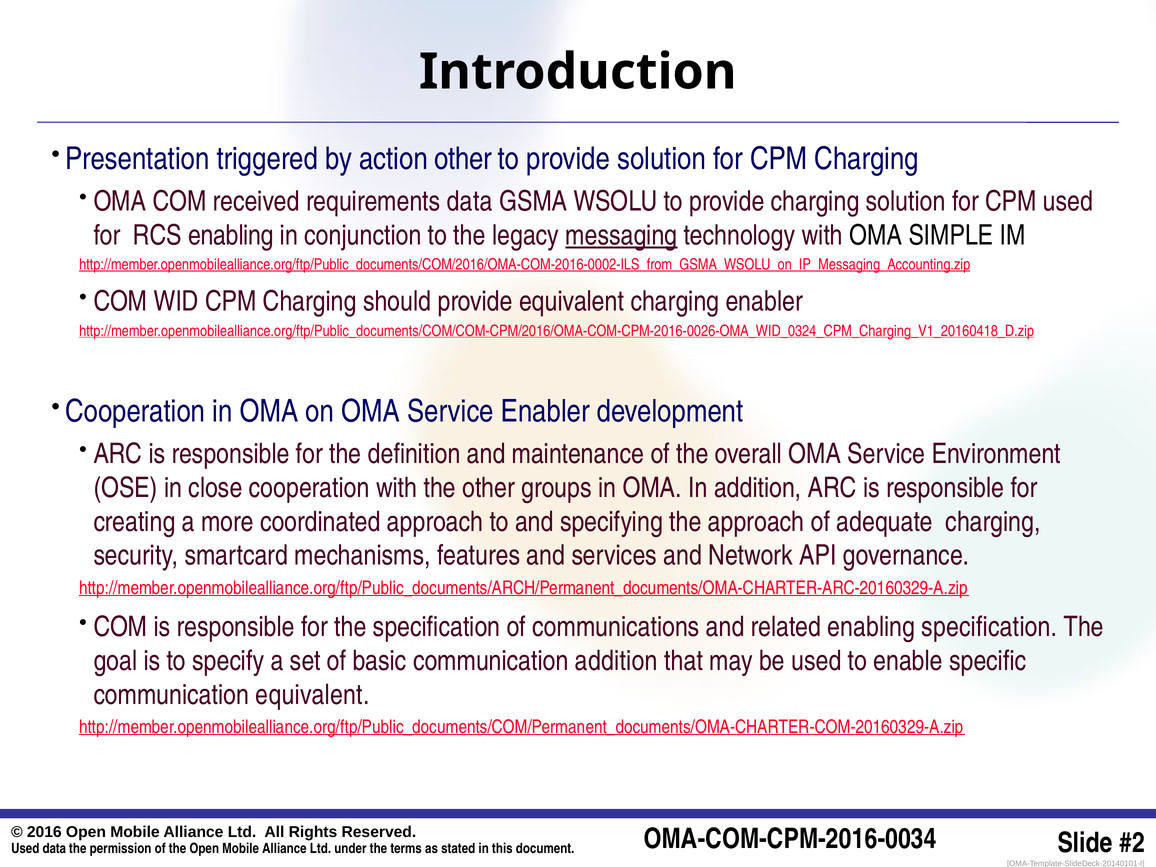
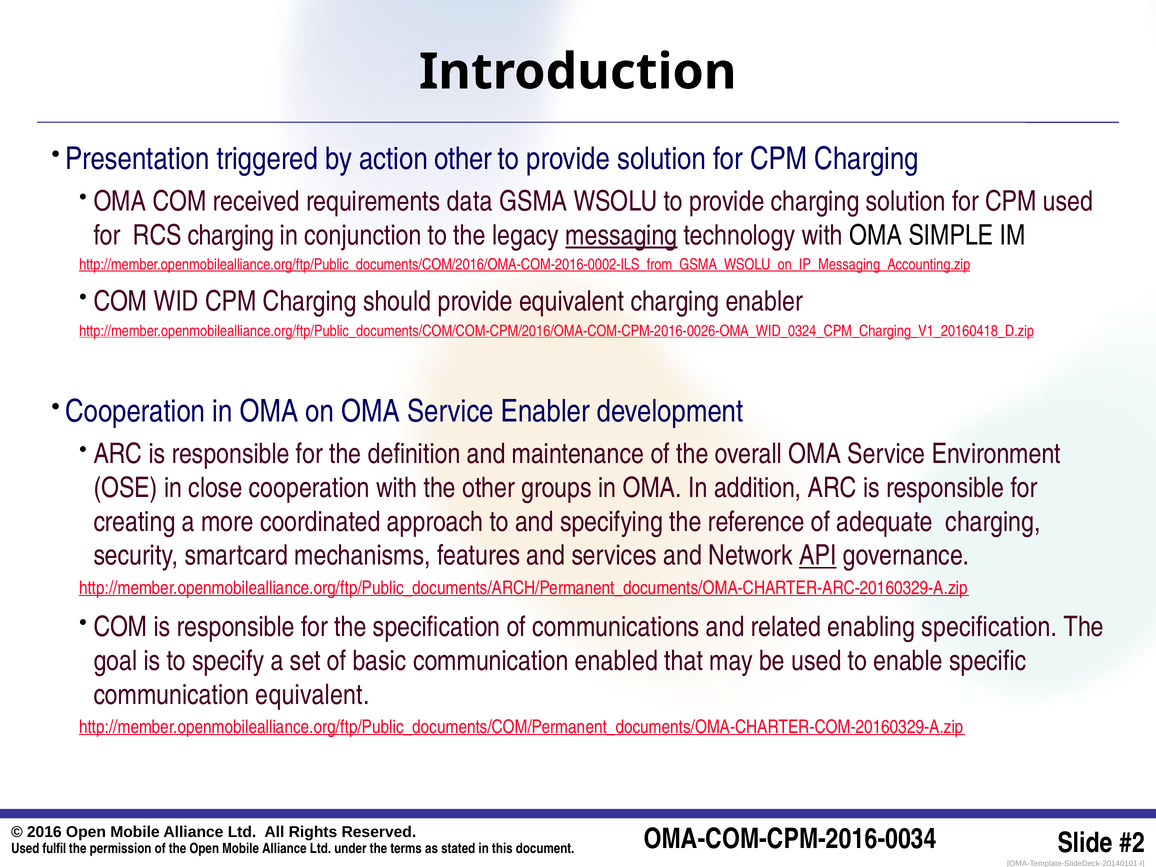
RCS enabling: enabling -> charging
the approach: approach -> reference
API underline: none -> present
communication addition: addition -> enabled
Used data: data -> fulfil
